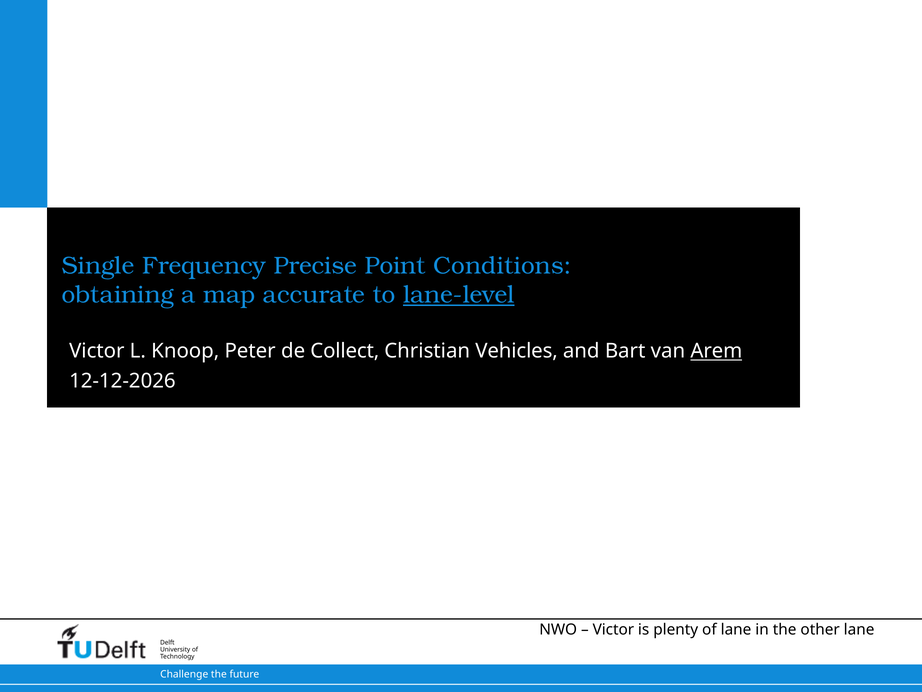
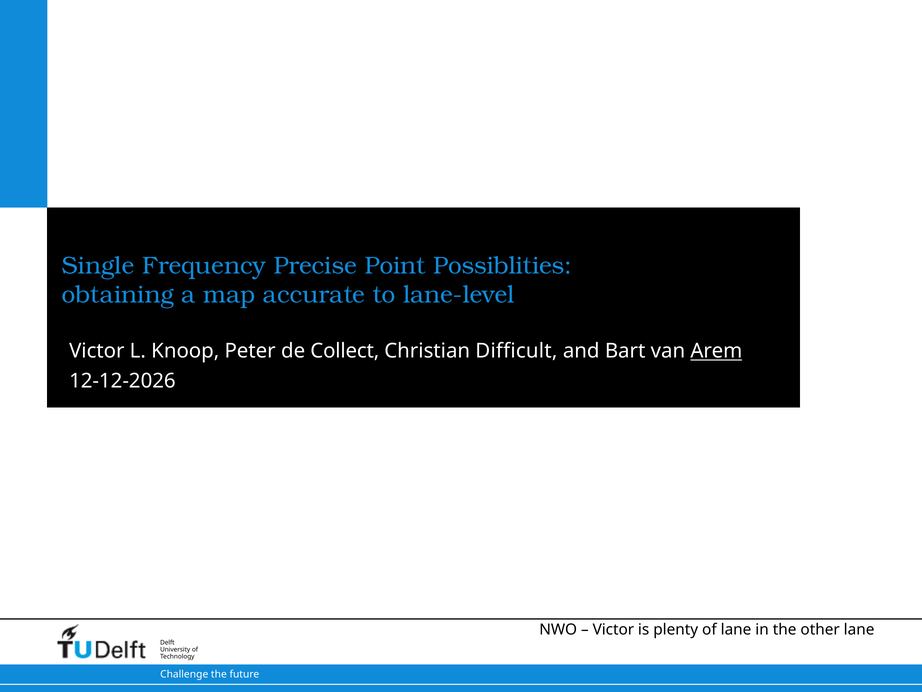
Conditions: Conditions -> Possiblities
lane-level underline: present -> none
Vehicles: Vehicles -> Difficult
